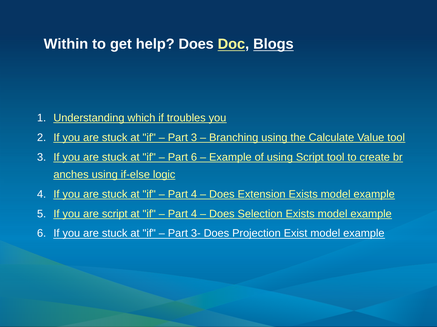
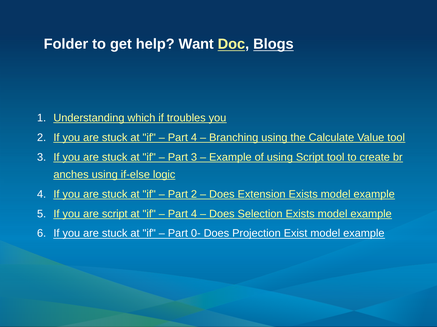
Within: Within -> Folder
help Does: Does -> Want
3 at (194, 138): 3 -> 4
Part 6: 6 -> 3
4 at (194, 195): 4 -> 2
3-: 3- -> 0-
